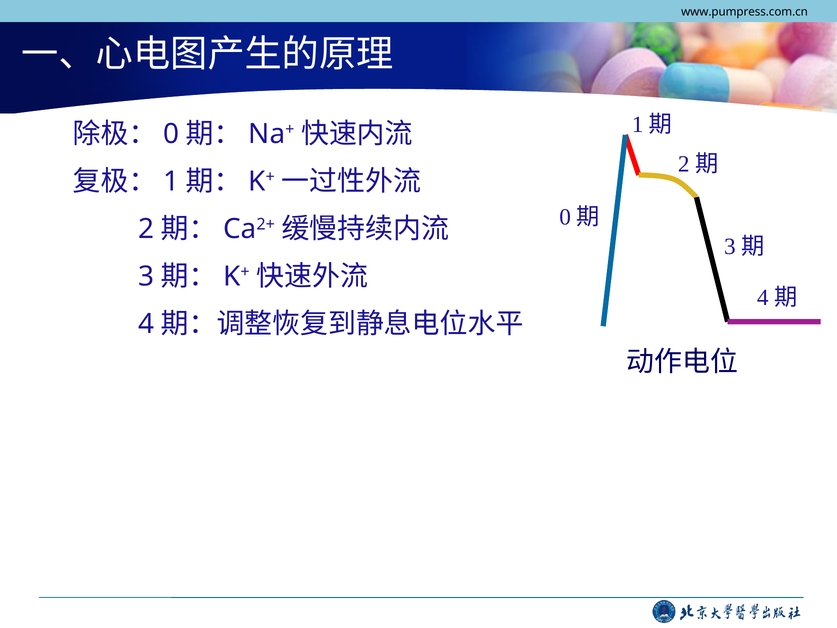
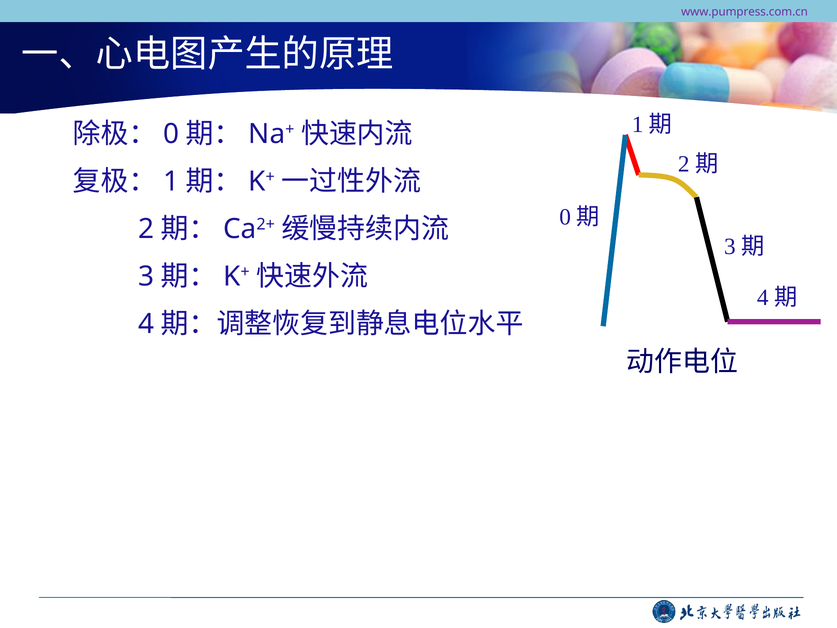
www.pumpress.com.cn colour: black -> purple
